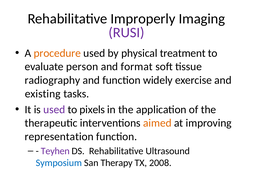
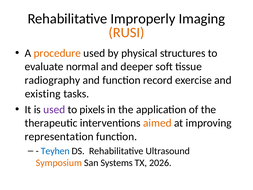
RUSI colour: purple -> orange
treatment: treatment -> structures
person: person -> normal
format: format -> deeper
widely: widely -> record
Teyhen colour: purple -> blue
Symposium colour: blue -> orange
Therapy: Therapy -> Systems
2008: 2008 -> 2026
